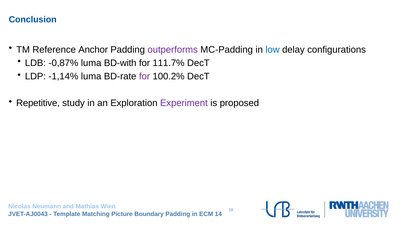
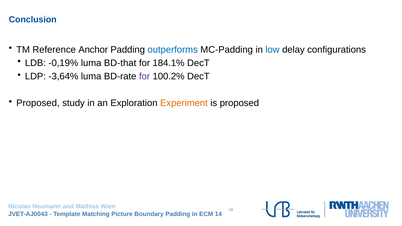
outperforms colour: purple -> blue
-0,87%: -0,87% -> -0,19%
BD-with: BD-with -> BD-that
111.7%: 111.7% -> 184.1%
-1,14%: -1,14% -> -3,64%
Repetitive at (38, 103): Repetitive -> Proposed
Experiment colour: purple -> orange
